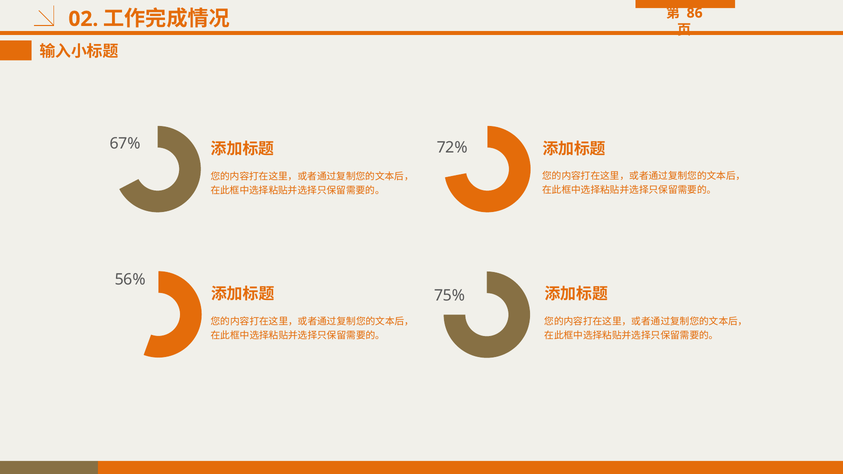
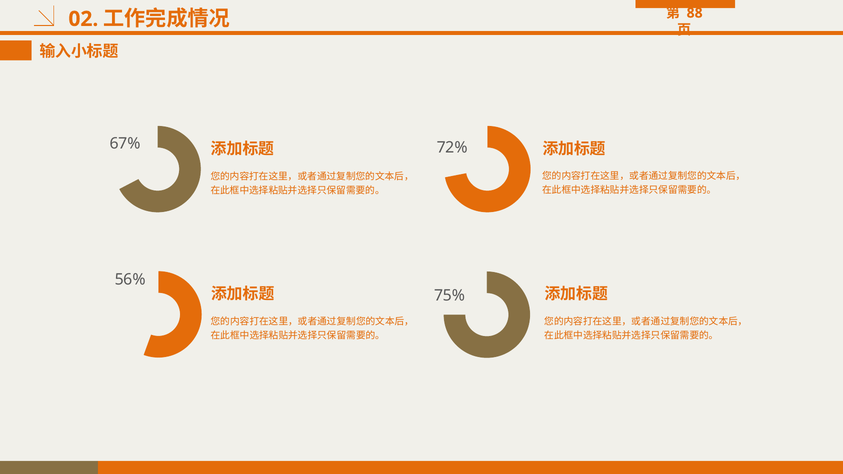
86: 86 -> 88
